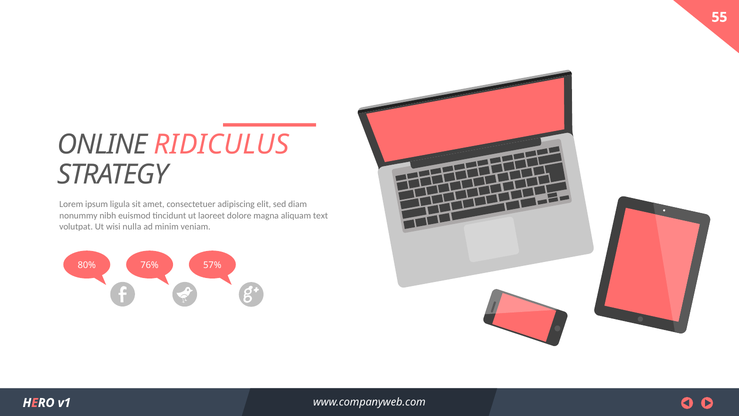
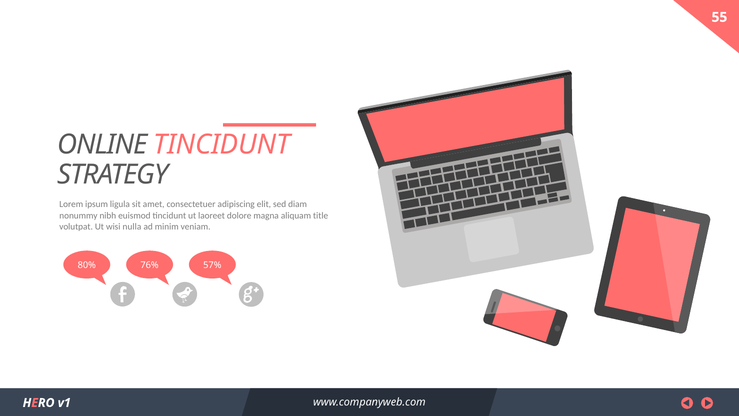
ONLINE RIDICULUS: RIDICULUS -> TINCIDUNT
text: text -> title
